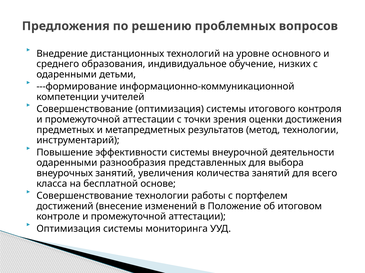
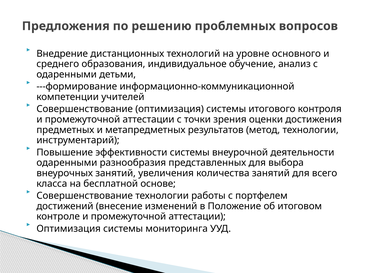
низких: низких -> анализ
